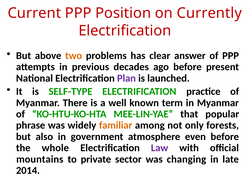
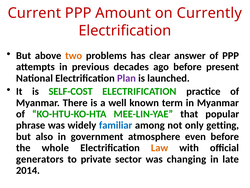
Position: Position -> Amount
SELF-TYPE: SELF-TYPE -> SELF-COST
familiar colour: orange -> blue
forests: forests -> getting
Law colour: purple -> orange
mountains: mountains -> generators
